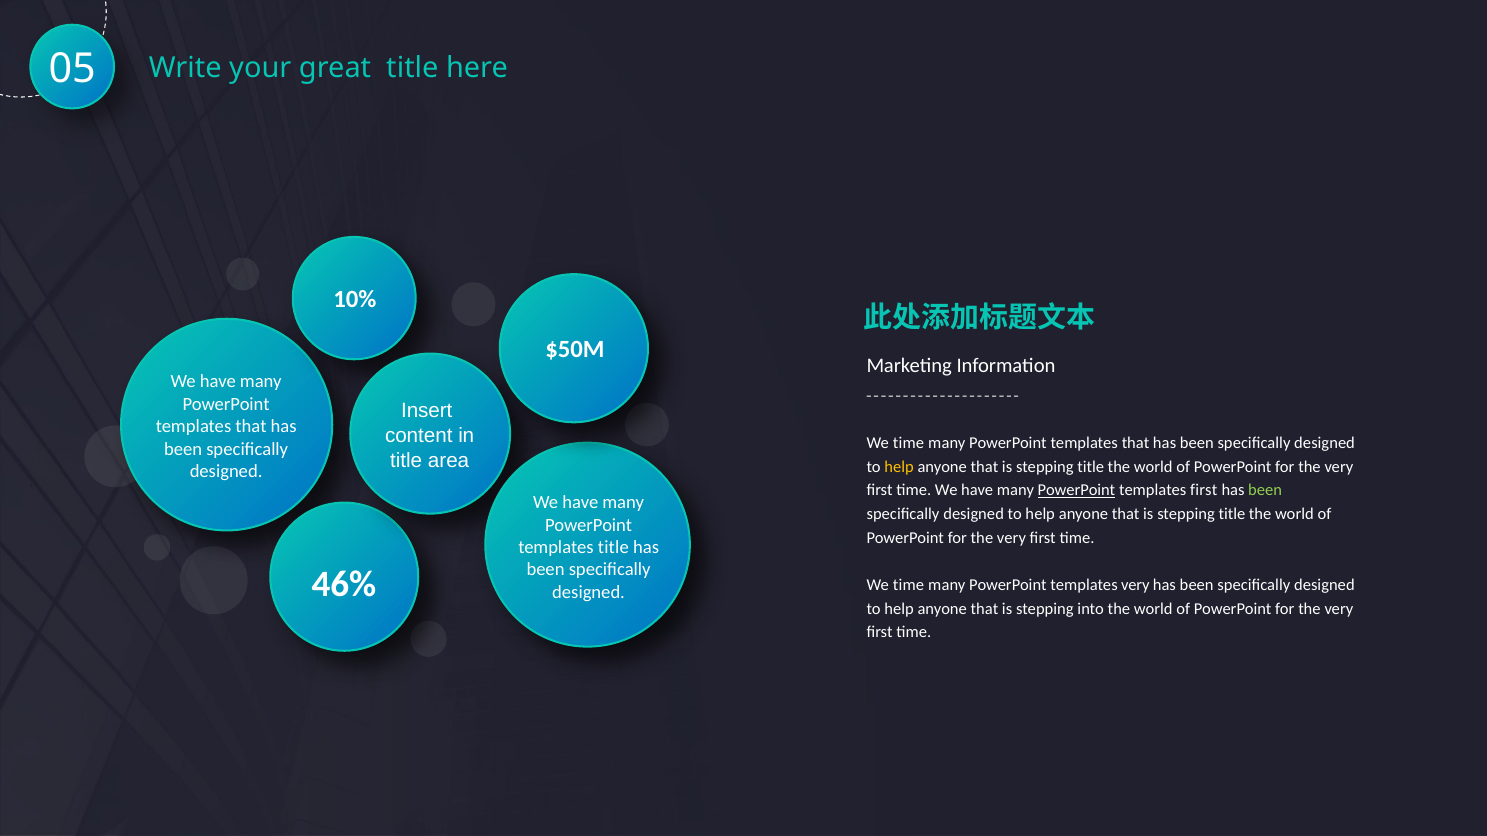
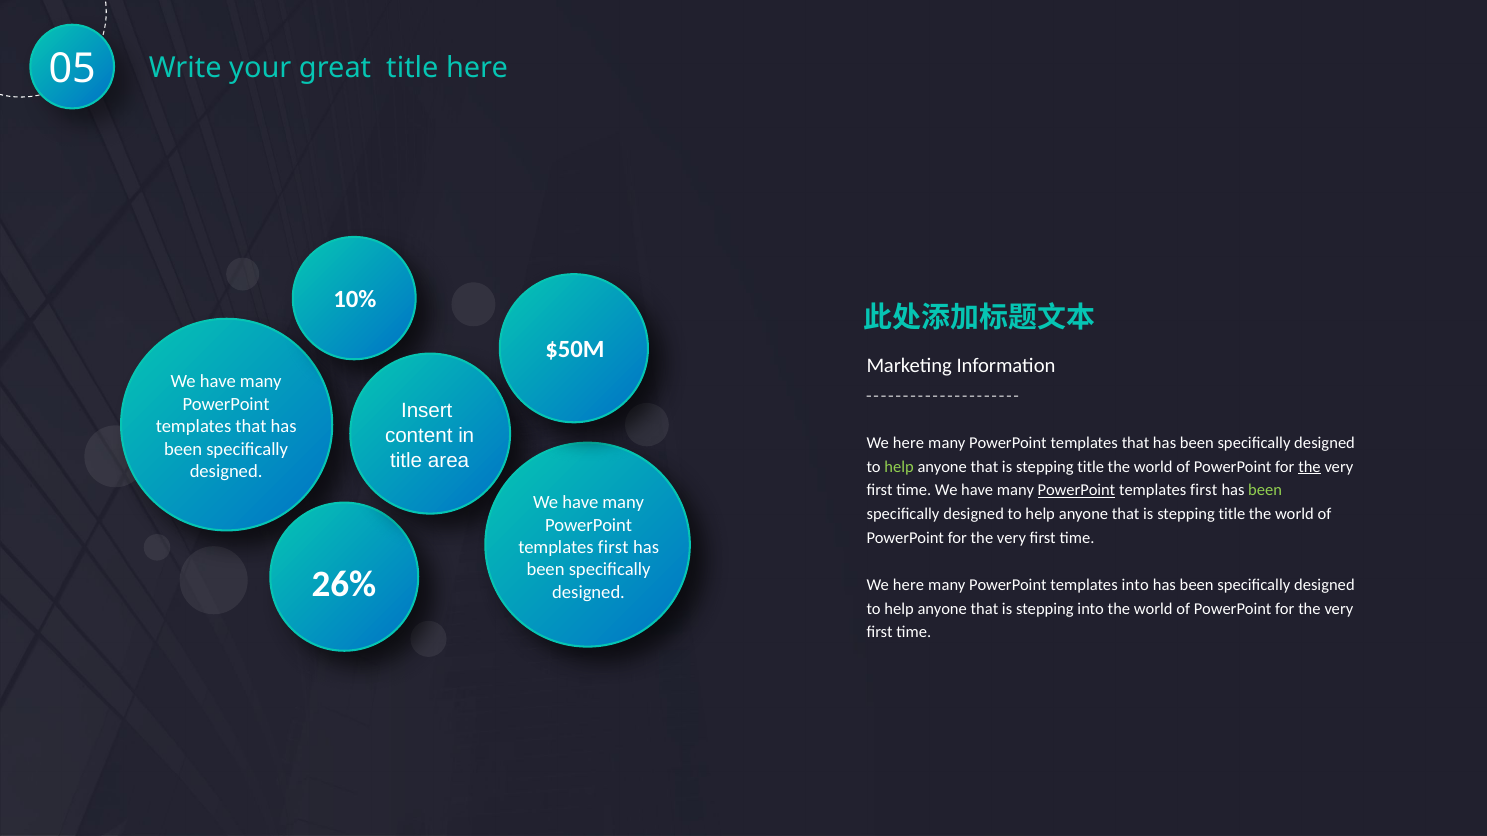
time at (909, 443): time -> here
help at (899, 467) colour: yellow -> light green
the at (1309, 467) underline: none -> present
title at (613, 547): title -> first
46%: 46% -> 26%
time at (909, 585): time -> here
templates very: very -> into
